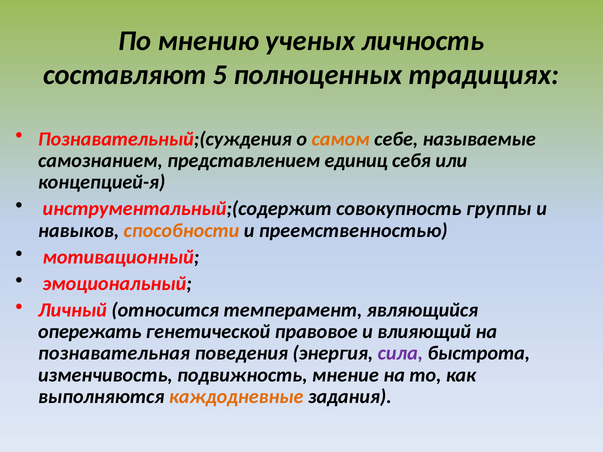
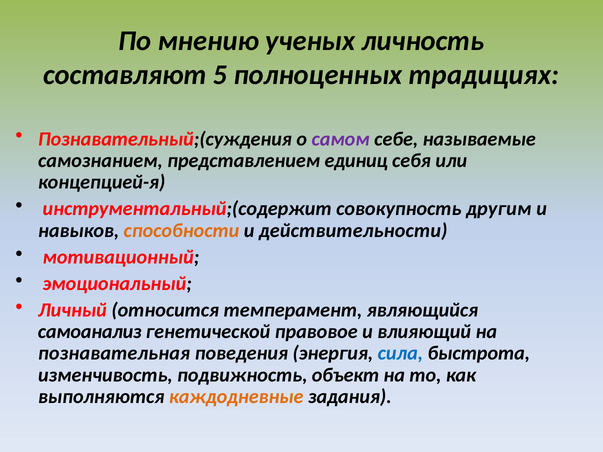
самом colour: orange -> purple
группы: группы -> другим
преемственностью: преемственностью -> действительности
опережать: опережать -> самоанализ
сила colour: purple -> blue
мнение: мнение -> объект
